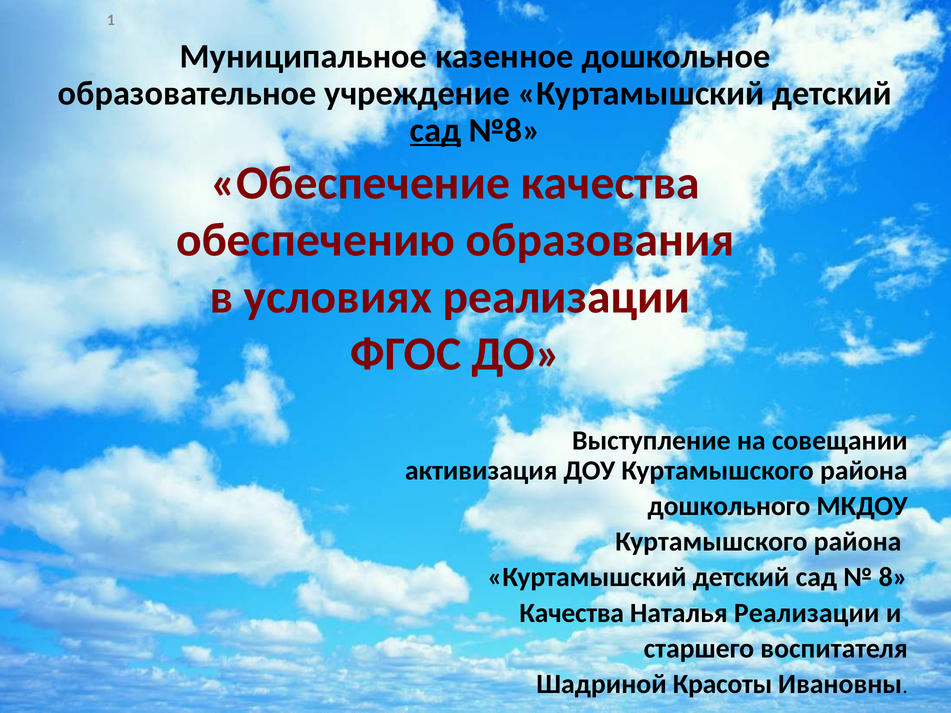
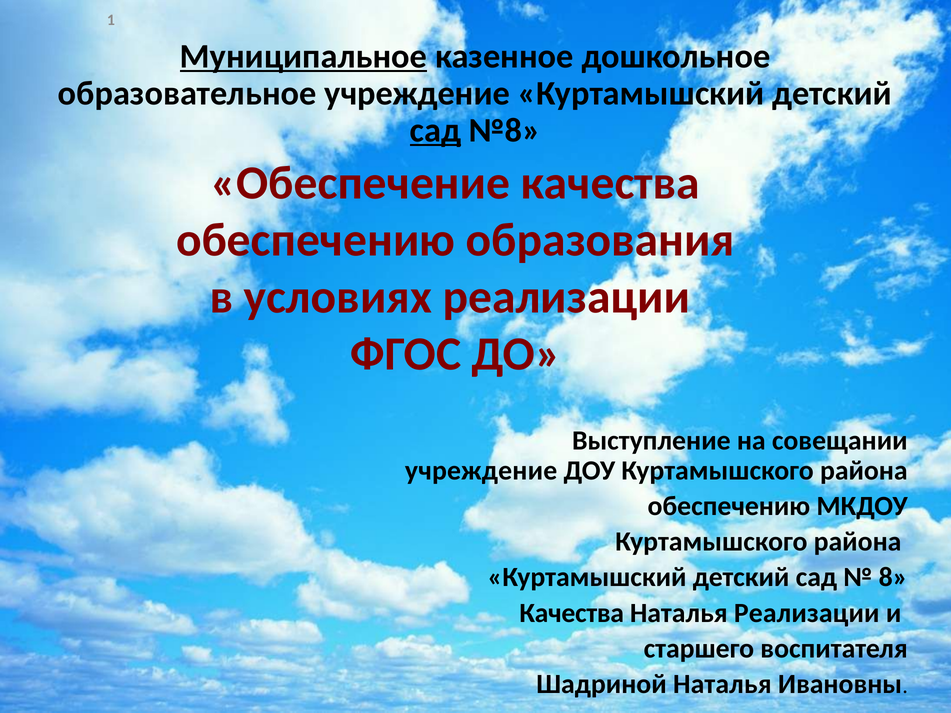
Муниципальное underline: none -> present
активизация at (481, 471): активизация -> учреждение
дошкольного at (729, 506): дошкольного -> обеспечению
Шадриной Красоты: Красоты -> Наталья
